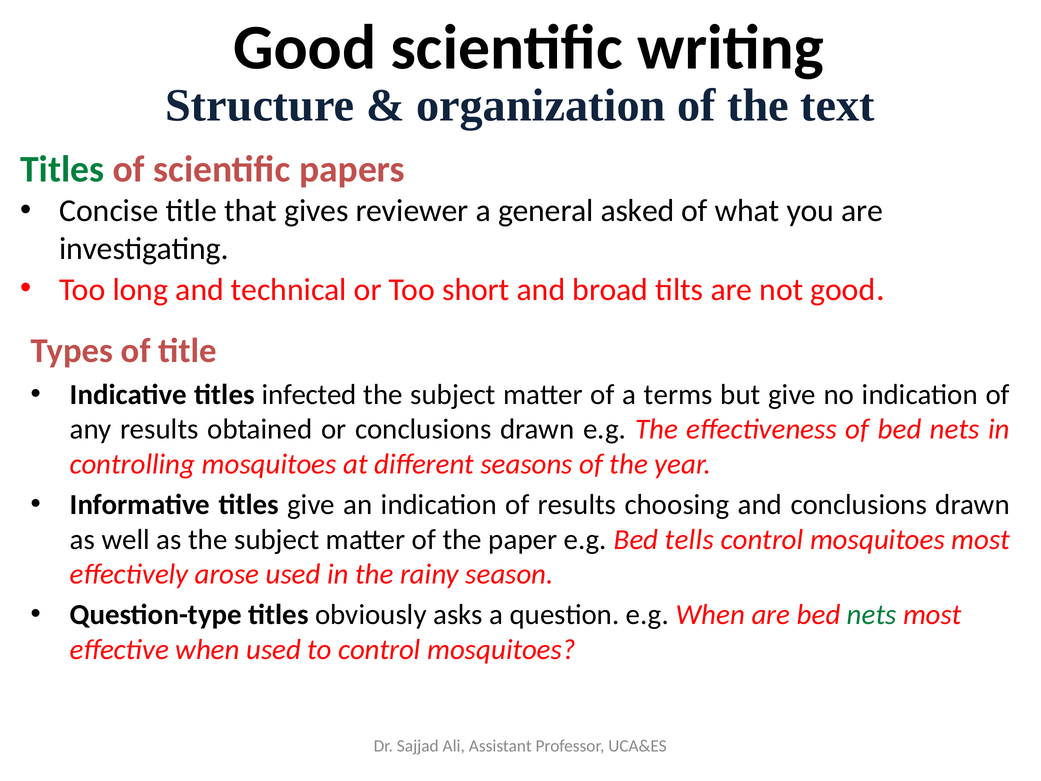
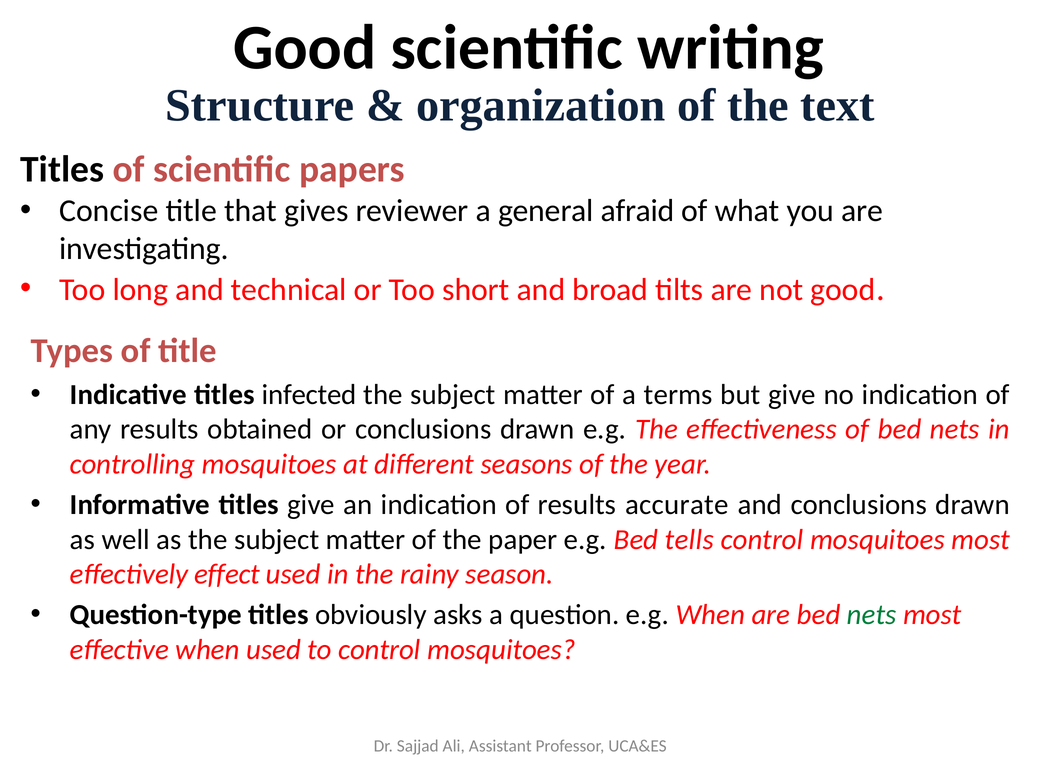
Titles at (62, 169) colour: green -> black
asked: asked -> afraid
choosing: choosing -> accurate
arose: arose -> effect
